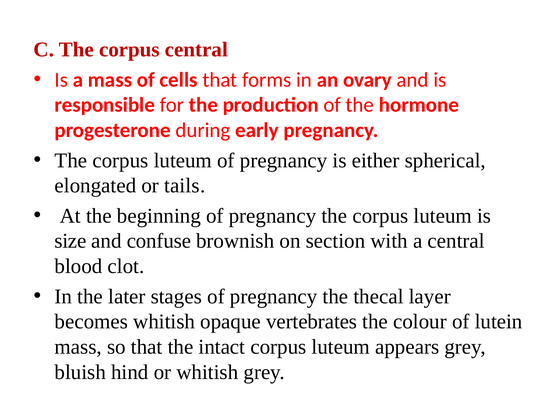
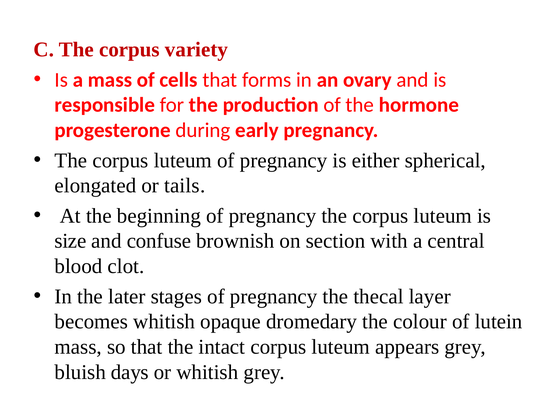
corpus central: central -> variety
vertebrates: vertebrates -> dromedary
hind: hind -> days
